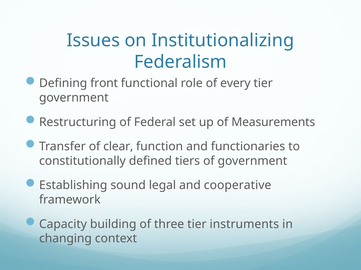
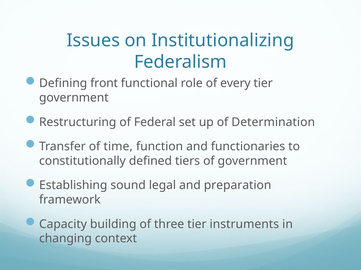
Measurements: Measurements -> Determination
clear: clear -> time
cooperative: cooperative -> preparation
